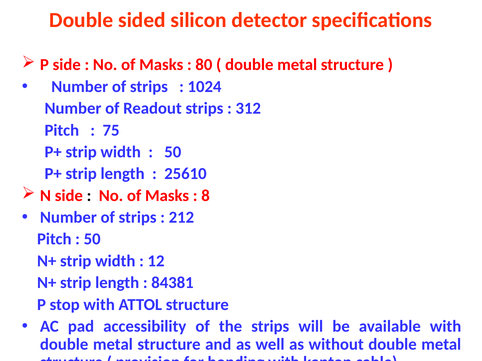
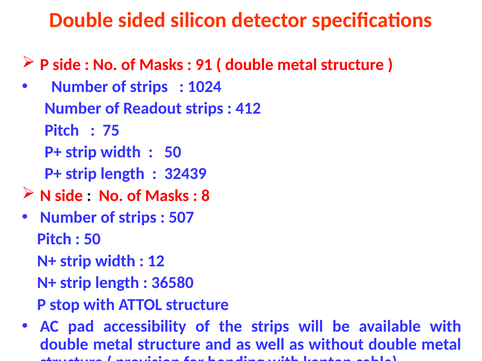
80: 80 -> 91
312: 312 -> 412
25610: 25610 -> 32439
212: 212 -> 507
84381: 84381 -> 36580
